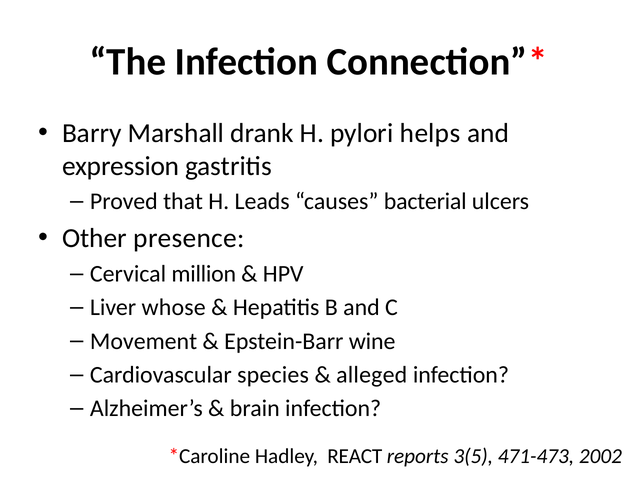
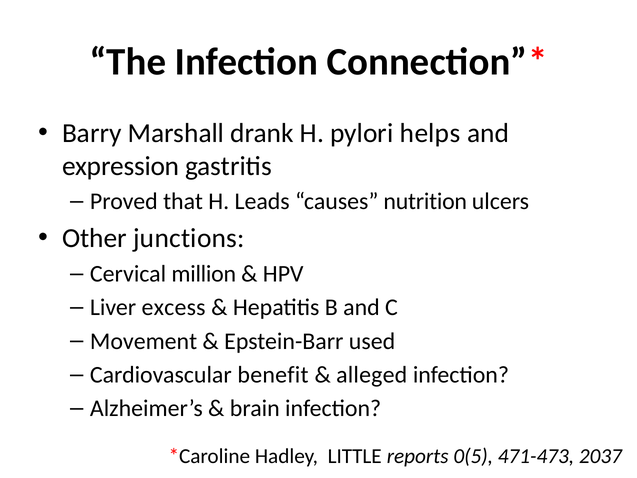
bacterial: bacterial -> nutrition
presence: presence -> junctions
whose: whose -> excess
wine: wine -> used
species: species -> benefit
REACT: REACT -> LITTLE
3(5: 3(5 -> 0(5
2002: 2002 -> 2037
